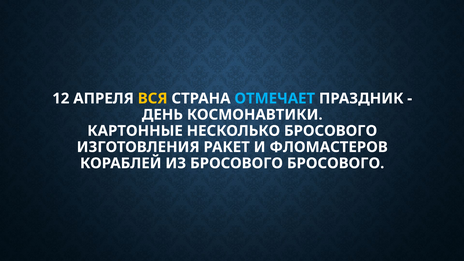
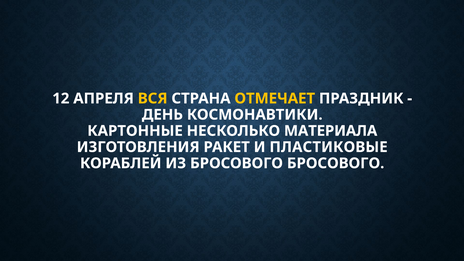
ОТМЕЧАЕТ colour: light blue -> yellow
НЕСКОЛЬКО БРОСОВОГО: БРОСОВОГО -> МАТЕРИАЛА
ФЛОМАСТЕРОВ: ФЛОМАСТЕРОВ -> ПЛАСТИКОВЫЕ
